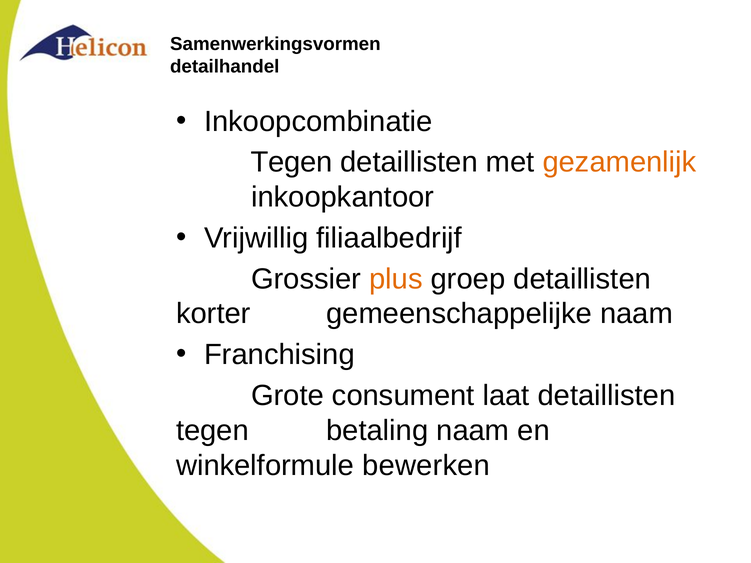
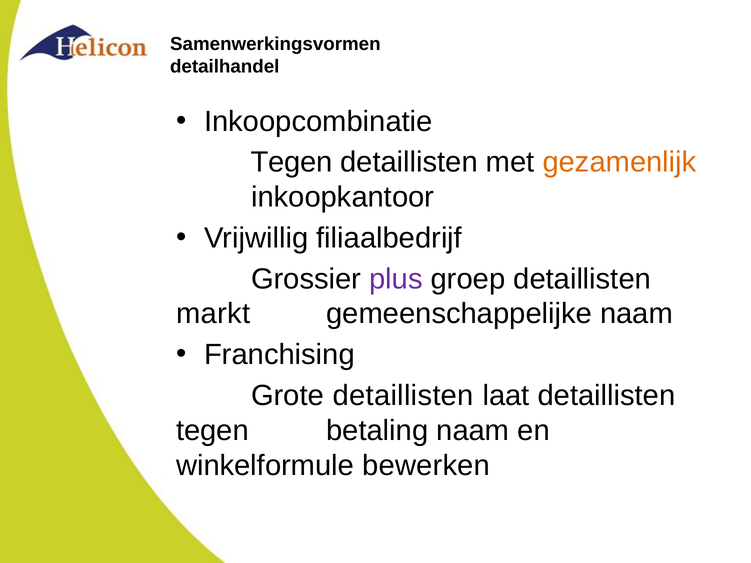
plus colour: orange -> purple
korter: korter -> markt
Grote consument: consument -> detaillisten
